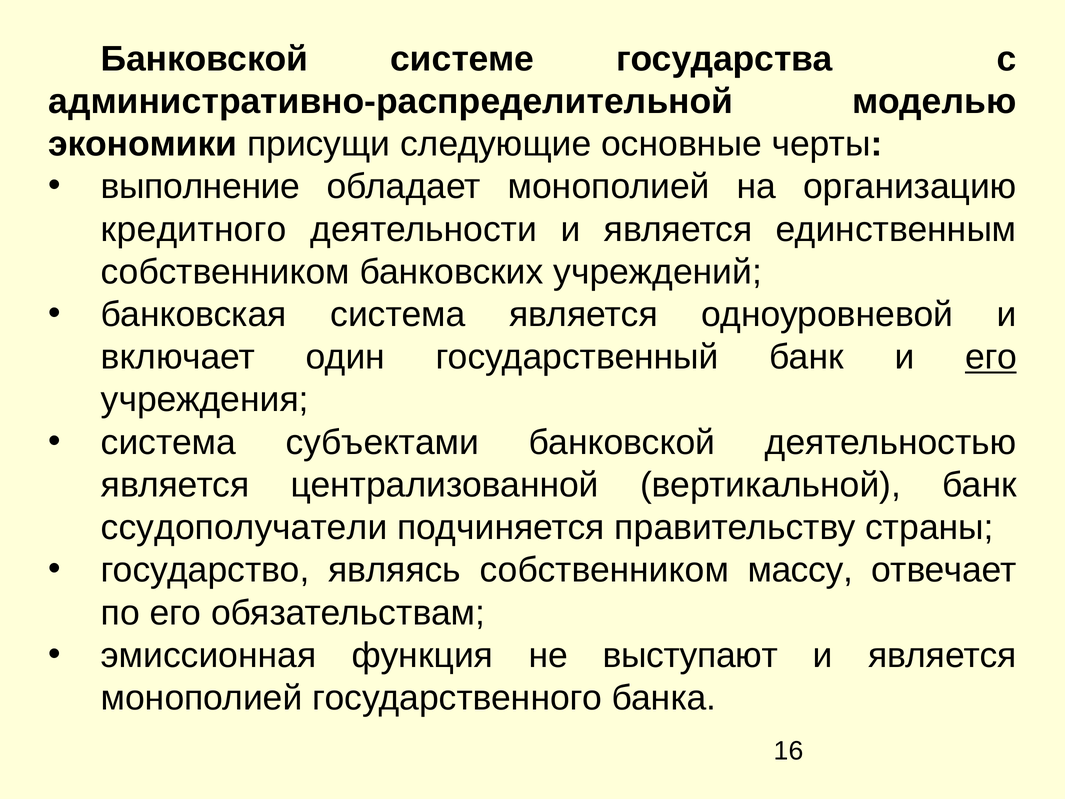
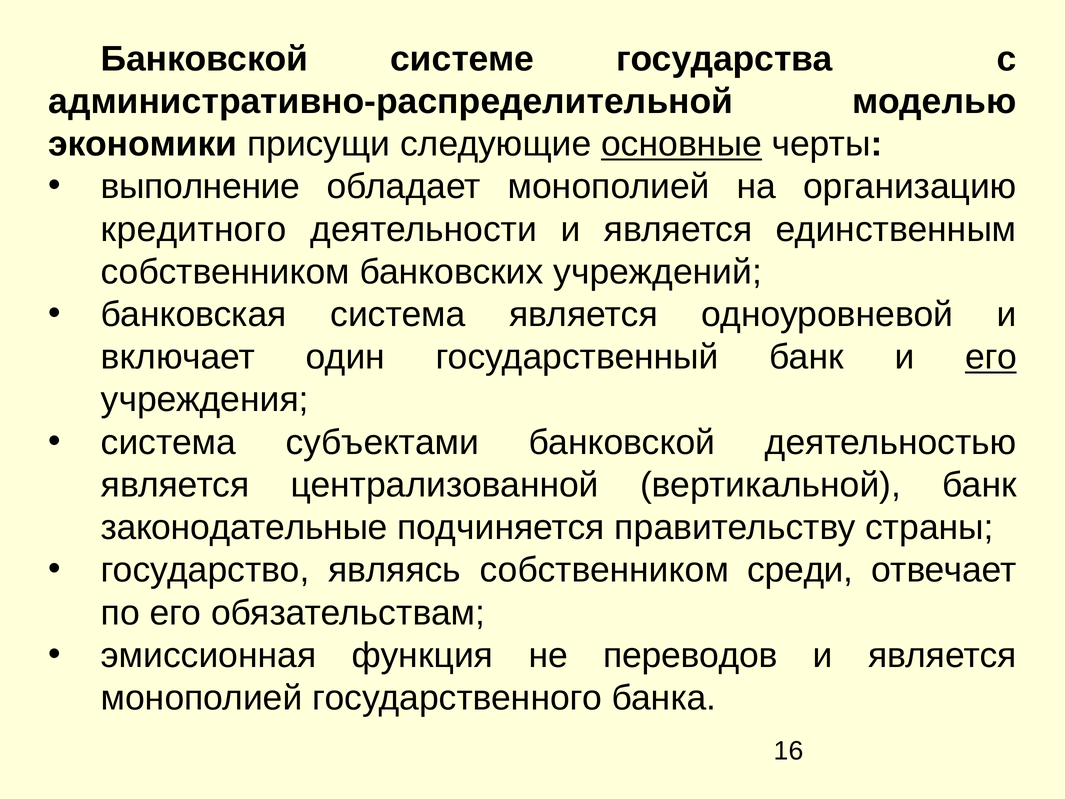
основные underline: none -> present
ссудополучатели: ссудополучатели -> законодательные
массу: массу -> среди
выступают: выступают -> переводов
